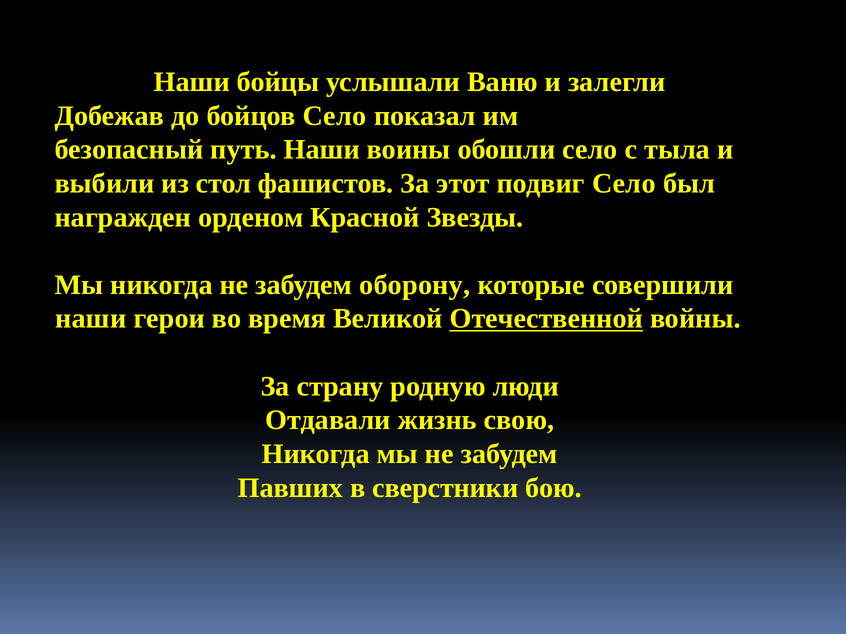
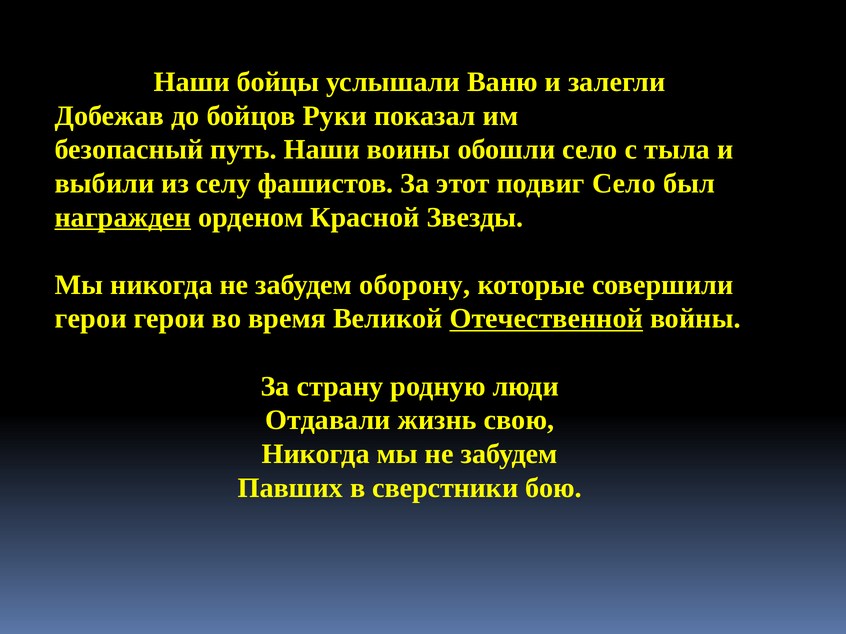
бойцов Село: Село -> Руки
стол: стол -> селу
награжден underline: none -> present
наши at (91, 319): наши -> герои
